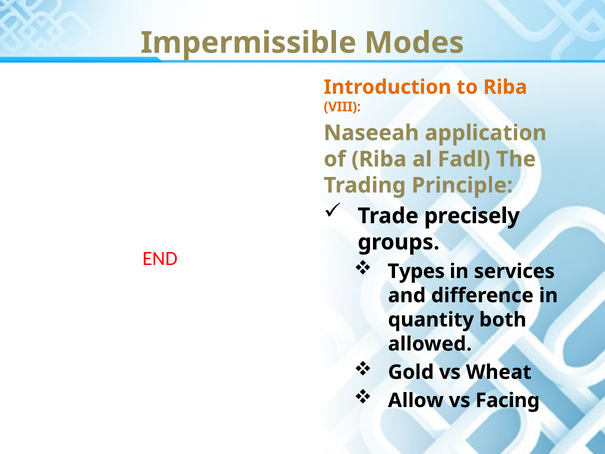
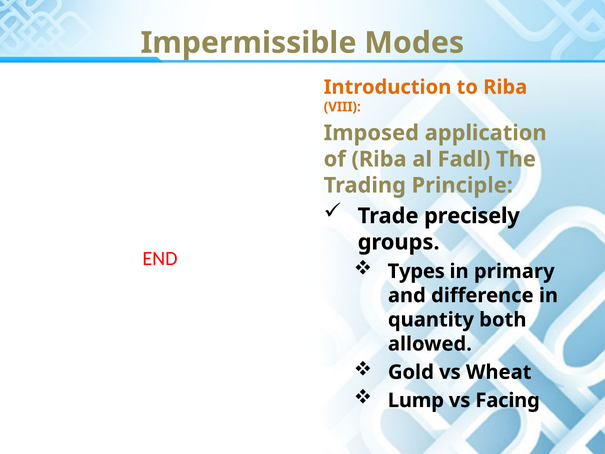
Naseeah: Naseeah -> Imposed
services: services -> primary
Allow: Allow -> Lump
